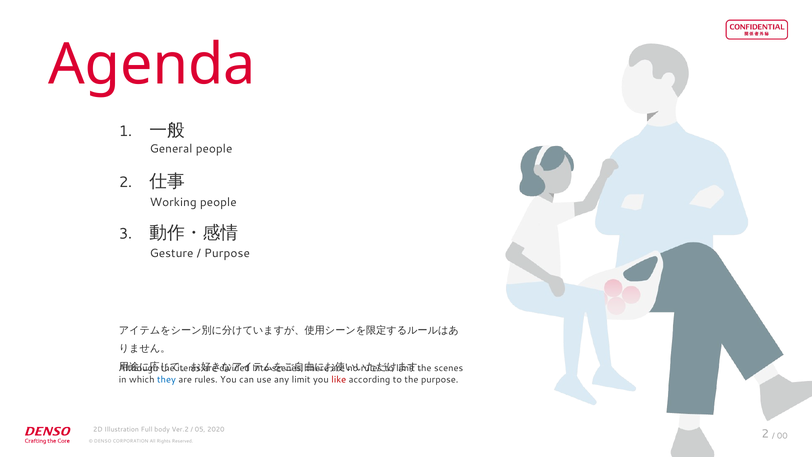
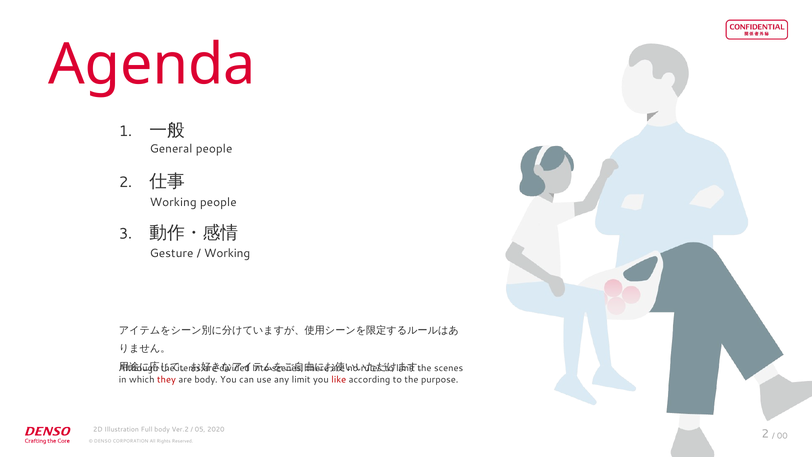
Purpose at (227, 253): Purpose -> Working
they colour: blue -> red
are rules: rules -> body
